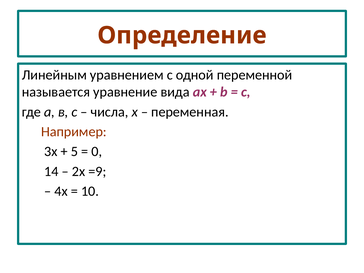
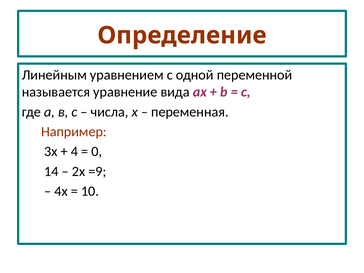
5: 5 -> 4
